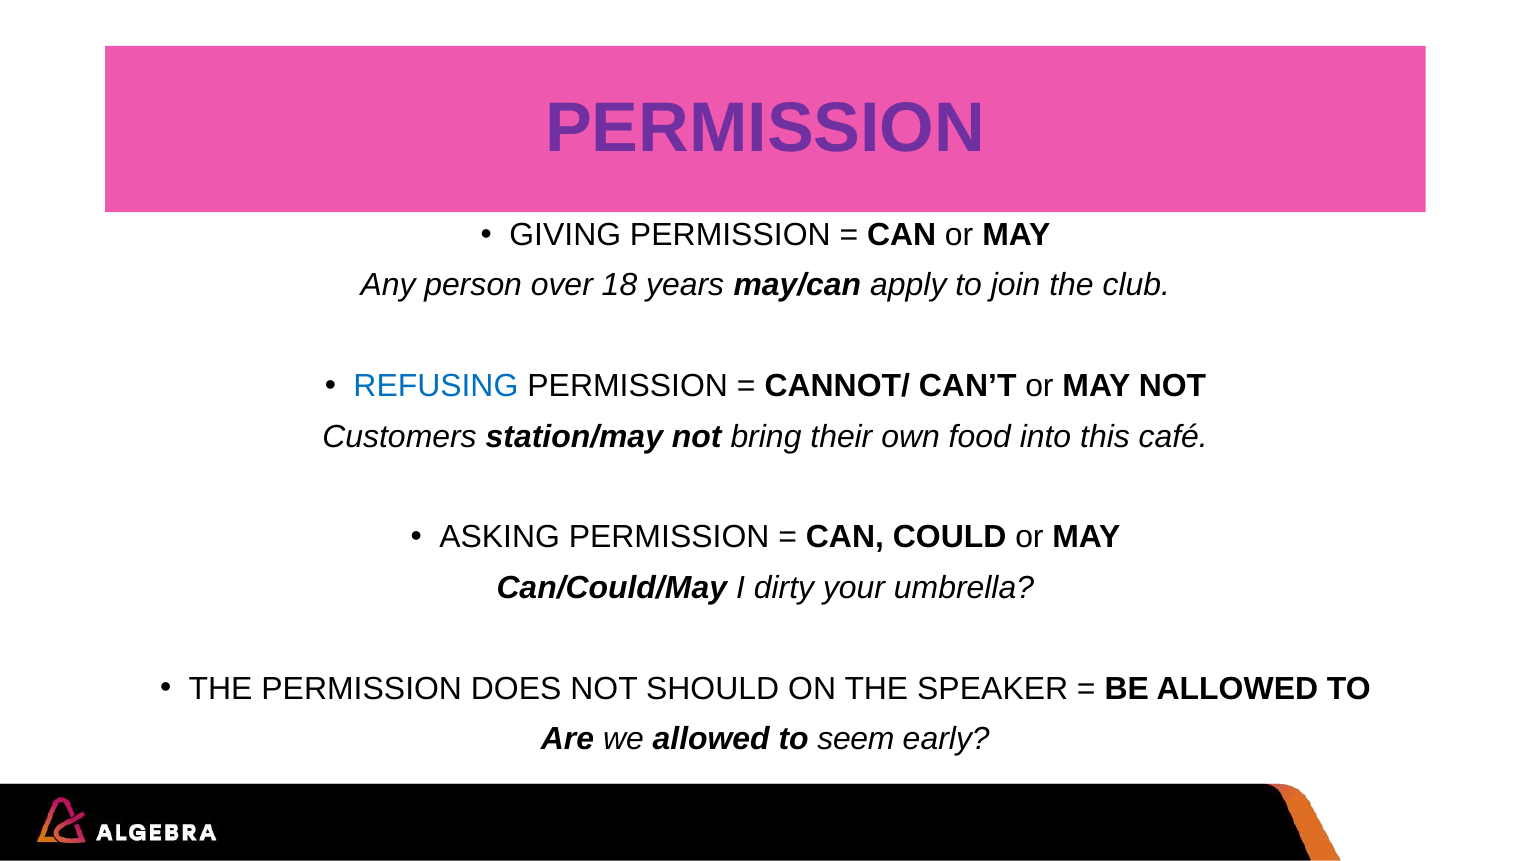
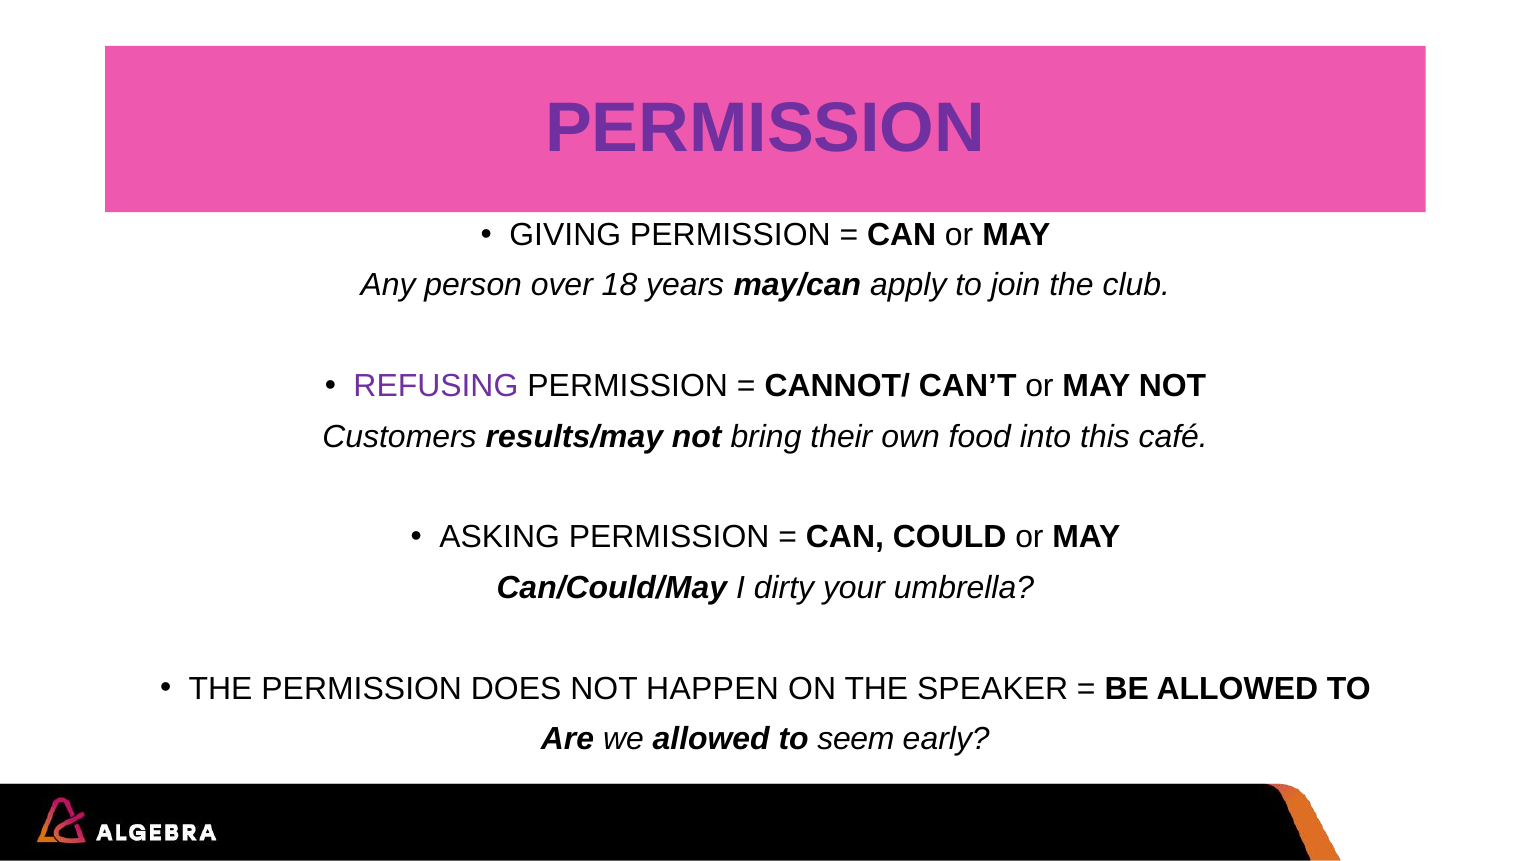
REFUSING colour: blue -> purple
station/may: station/may -> results/may
SHOULD: SHOULD -> HAPPEN
